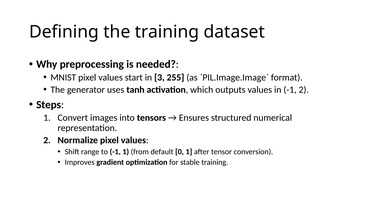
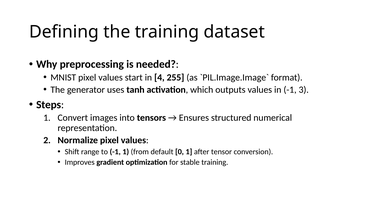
3: 3 -> 4
-1 2: 2 -> 3
